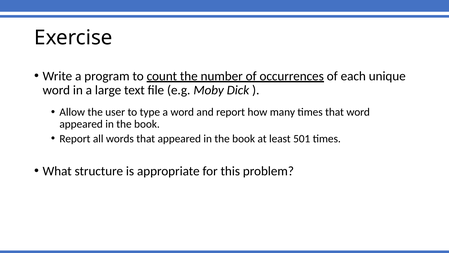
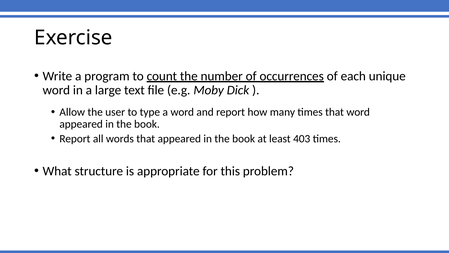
501: 501 -> 403
